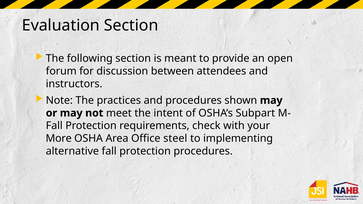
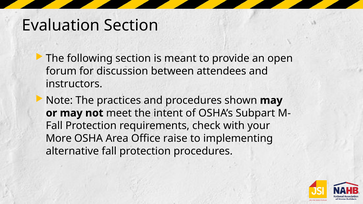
steel: steel -> raise
